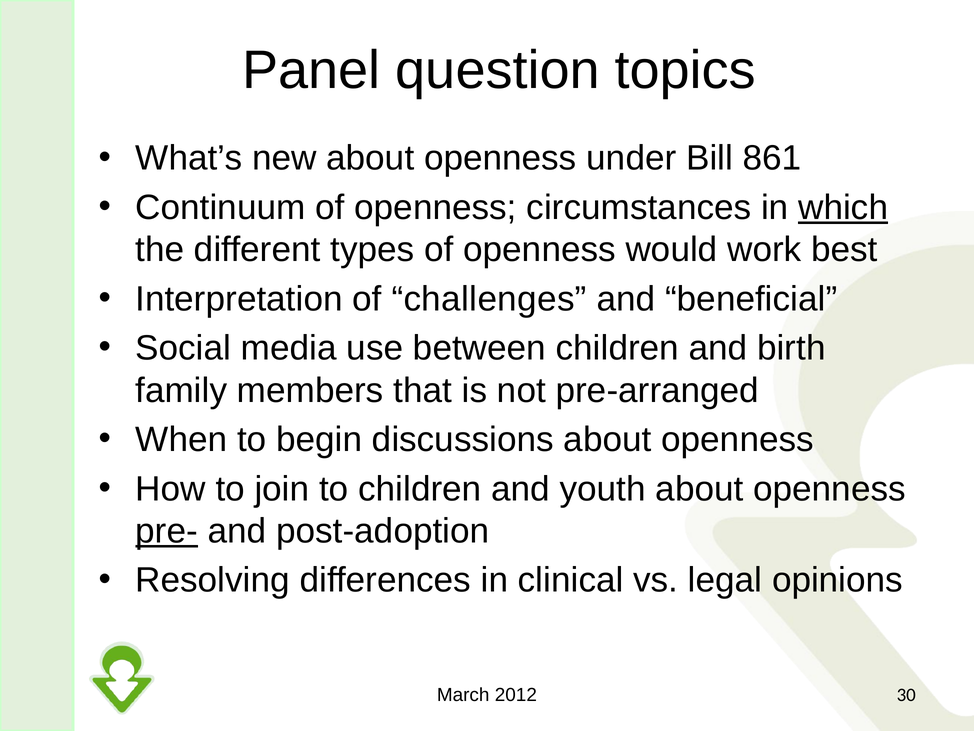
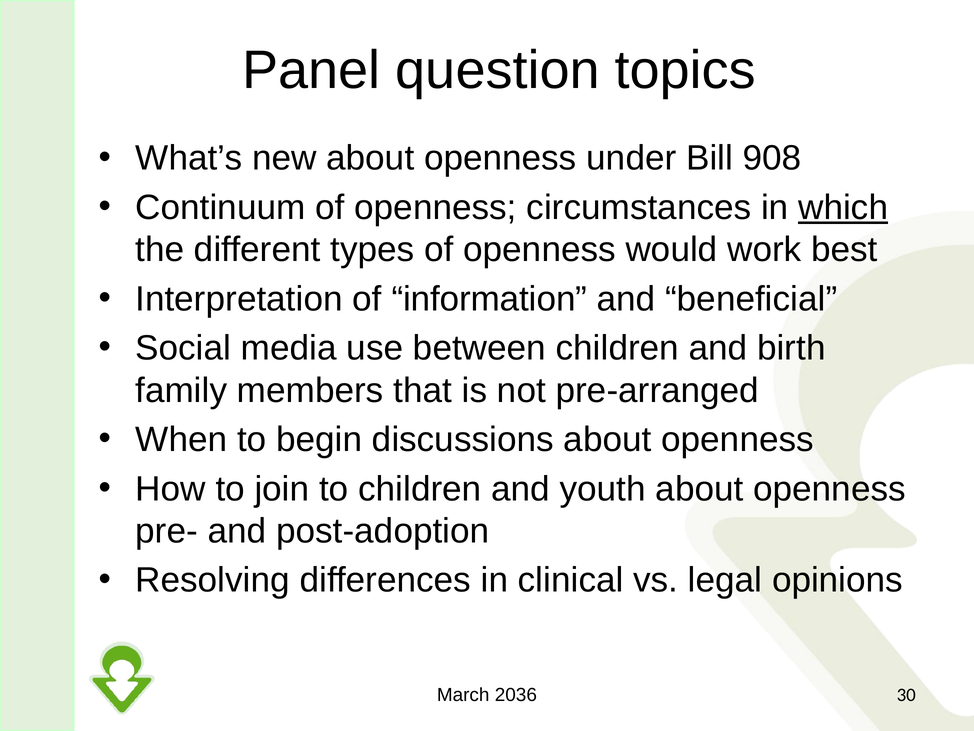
861: 861 -> 908
challenges: challenges -> information
pre- underline: present -> none
2012: 2012 -> 2036
